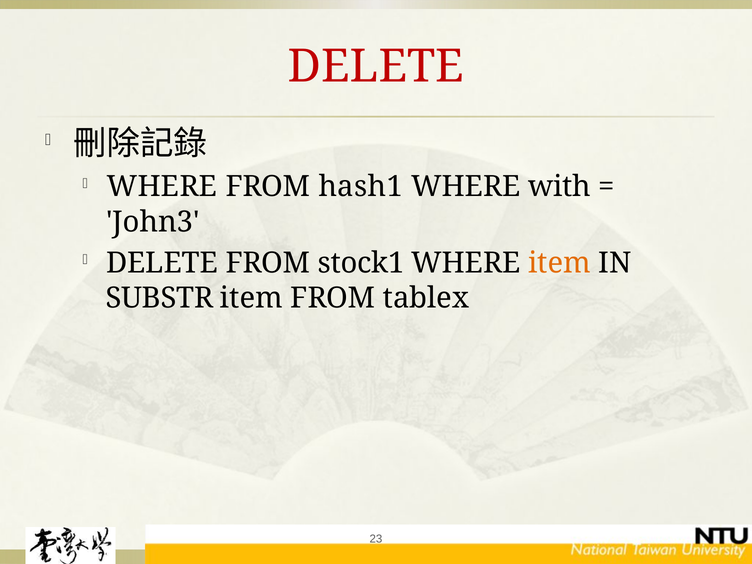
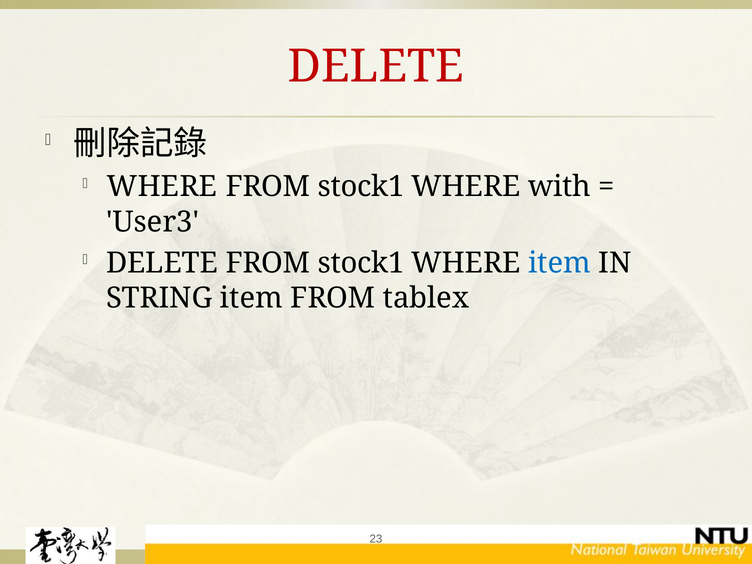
hash1 at (361, 187): hash1 -> stock1
John3: John3 -> User3
item at (560, 263) colour: orange -> blue
SUBSTR: SUBSTR -> STRING
